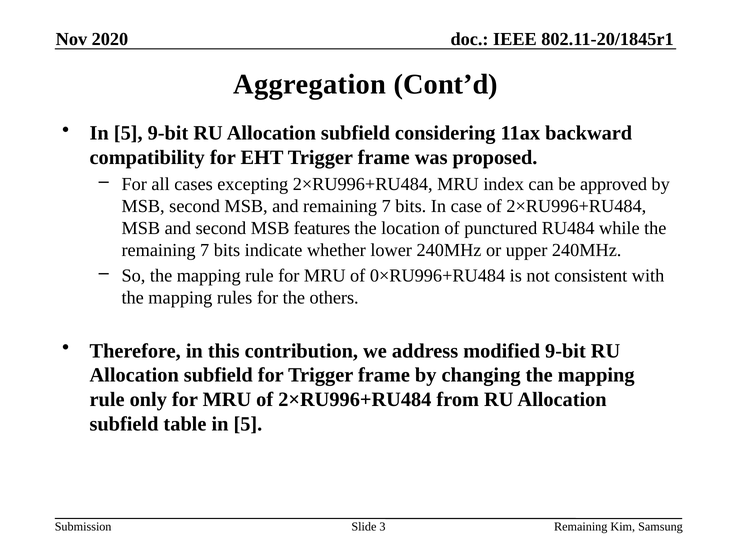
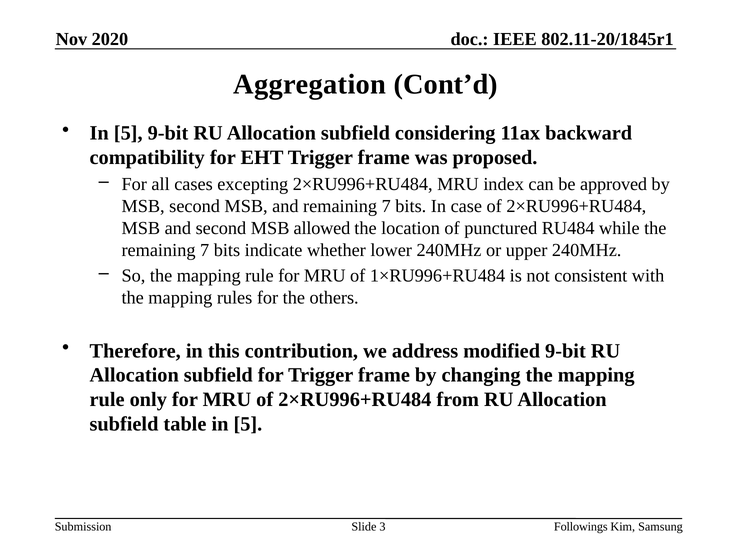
features: features -> allowed
0×RU996+RU484: 0×RU996+RU484 -> 1×RU996+RU484
3 Remaining: Remaining -> Followings
